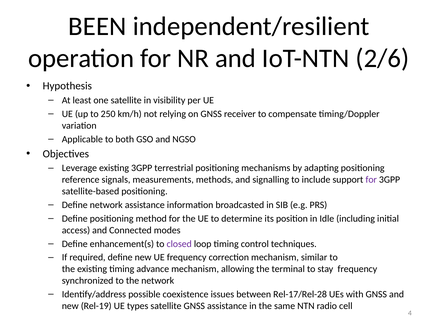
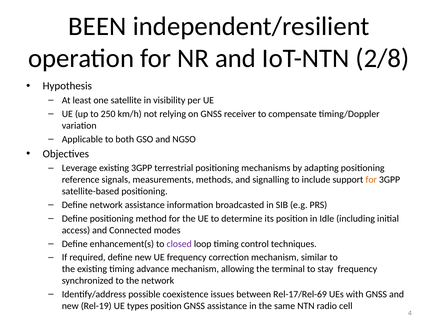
2/6: 2/6 -> 2/8
for at (371, 180) colour: purple -> orange
Rel-17/Rel-28: Rel-17/Rel-28 -> Rel-17/Rel-69
types satellite: satellite -> position
